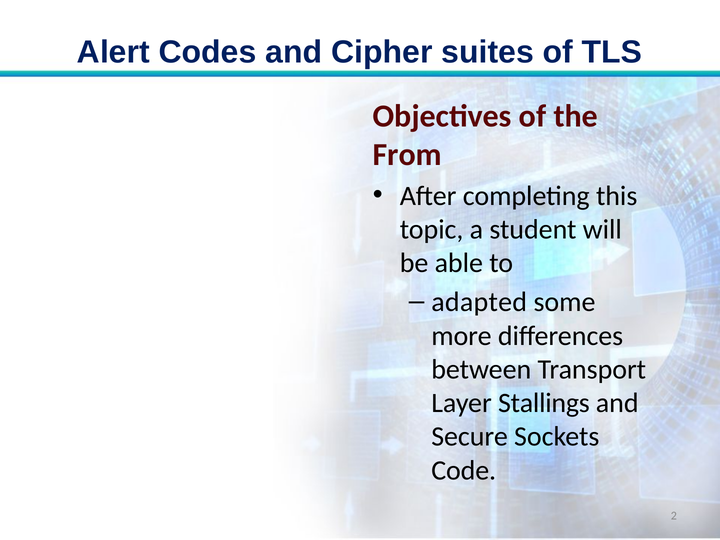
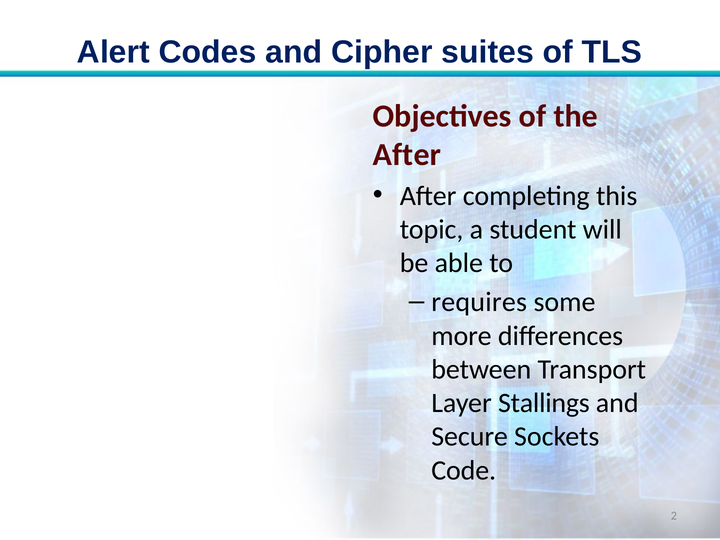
From at (407, 154): From -> After
adapted: adapted -> requires
